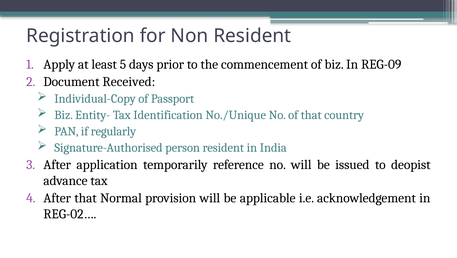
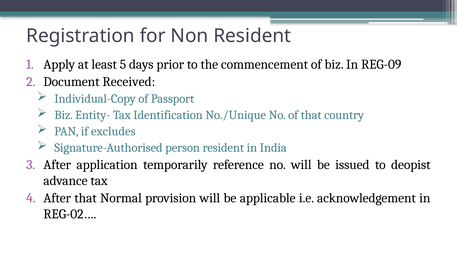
regularly: regularly -> excludes
